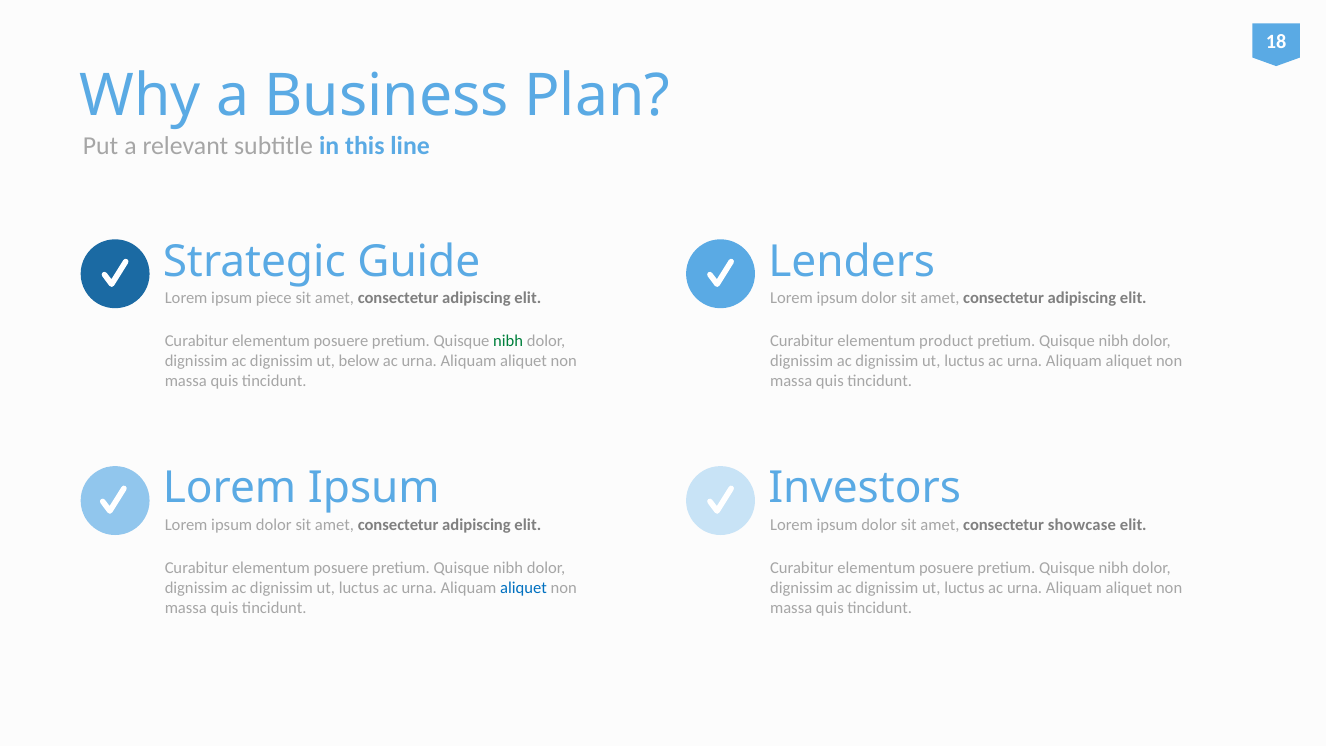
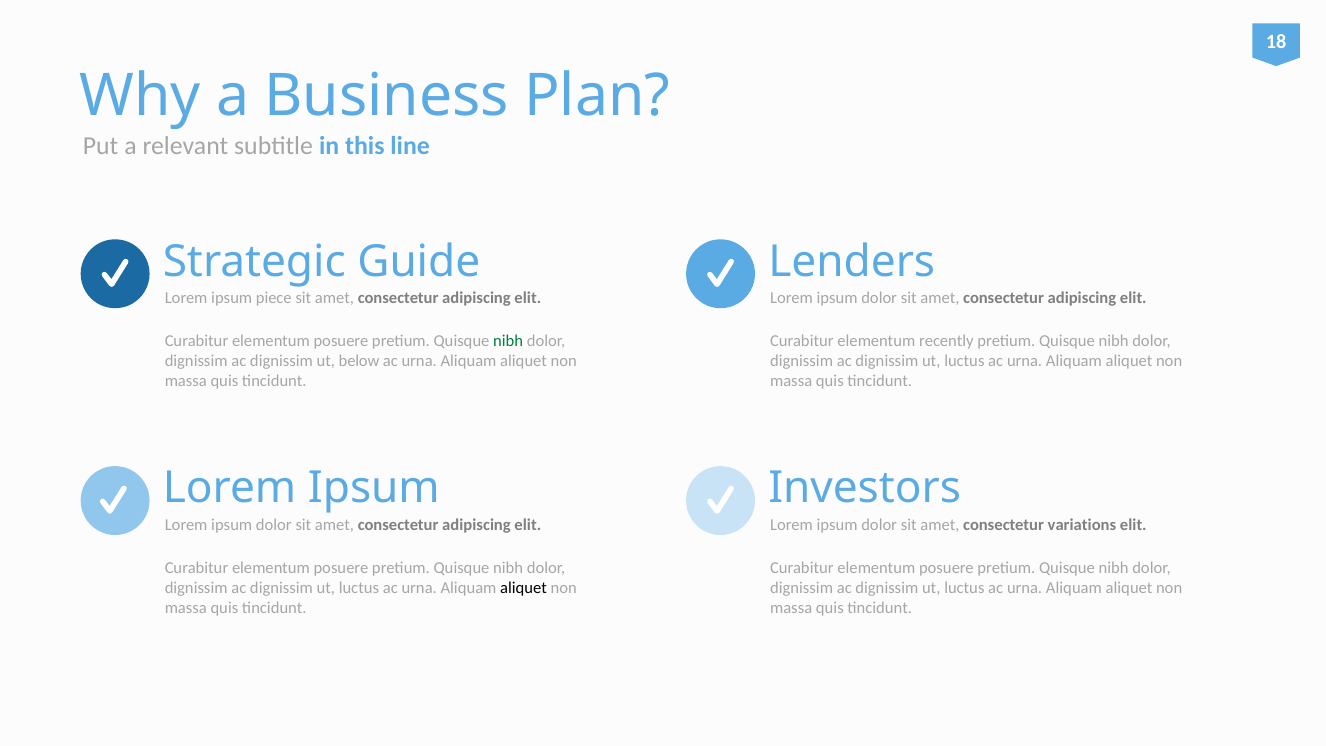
product: product -> recently
showcase: showcase -> variations
aliquet at (524, 588) colour: blue -> black
